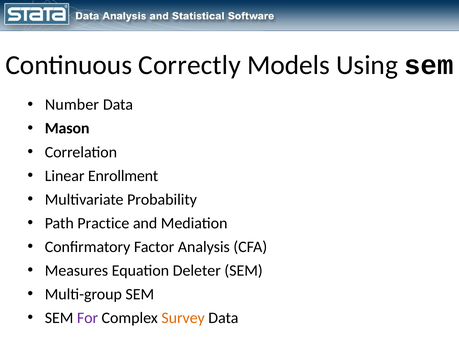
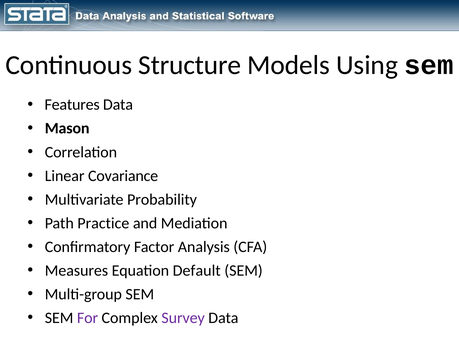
Correctly: Correctly -> Structure
Number: Number -> Features
Enrollment: Enrollment -> Covariance
Deleter: Deleter -> Default
Survey colour: orange -> purple
